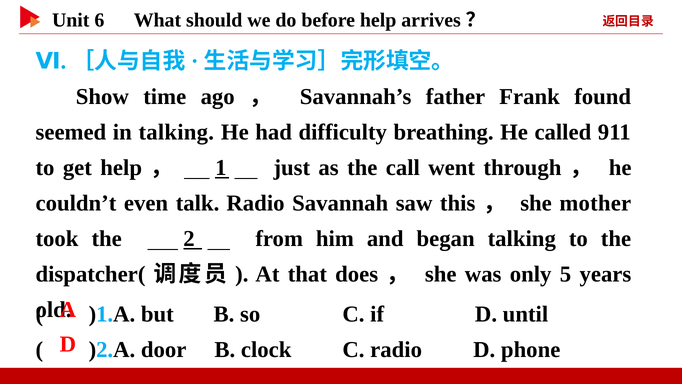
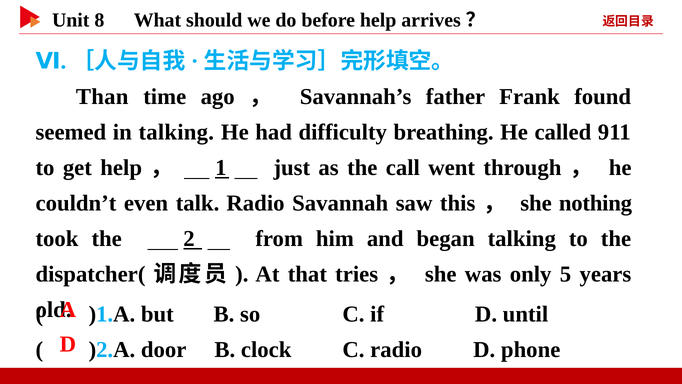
6: 6 -> 8
Show: Show -> Than
mother: mother -> nothing
does: does -> tries
